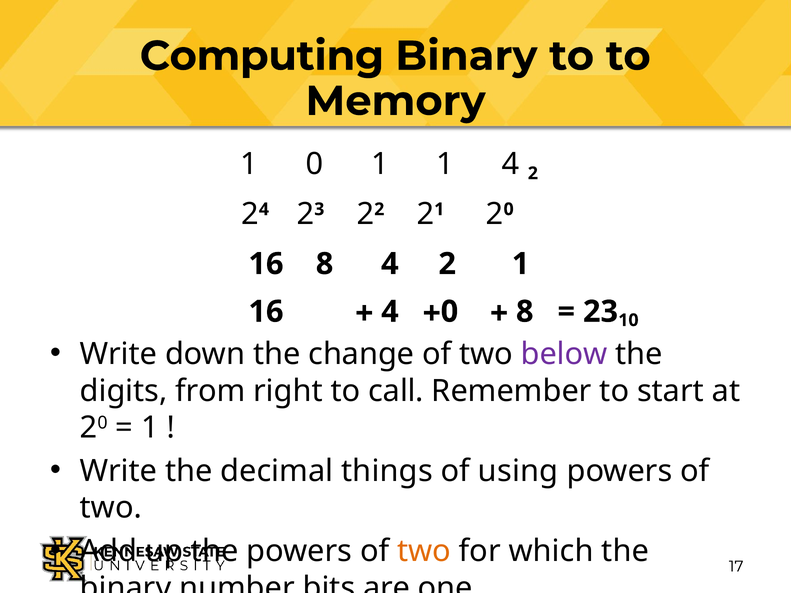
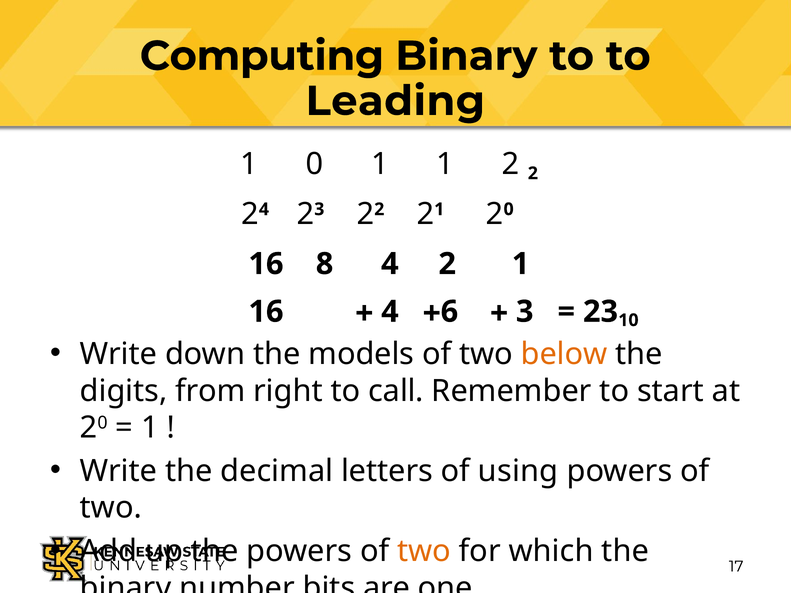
Memory: Memory -> Leading
1 4: 4 -> 2
0 at (449, 312): 0 -> 6
8 at (525, 312): 8 -> 3
change: change -> models
below colour: purple -> orange
things: things -> letters
